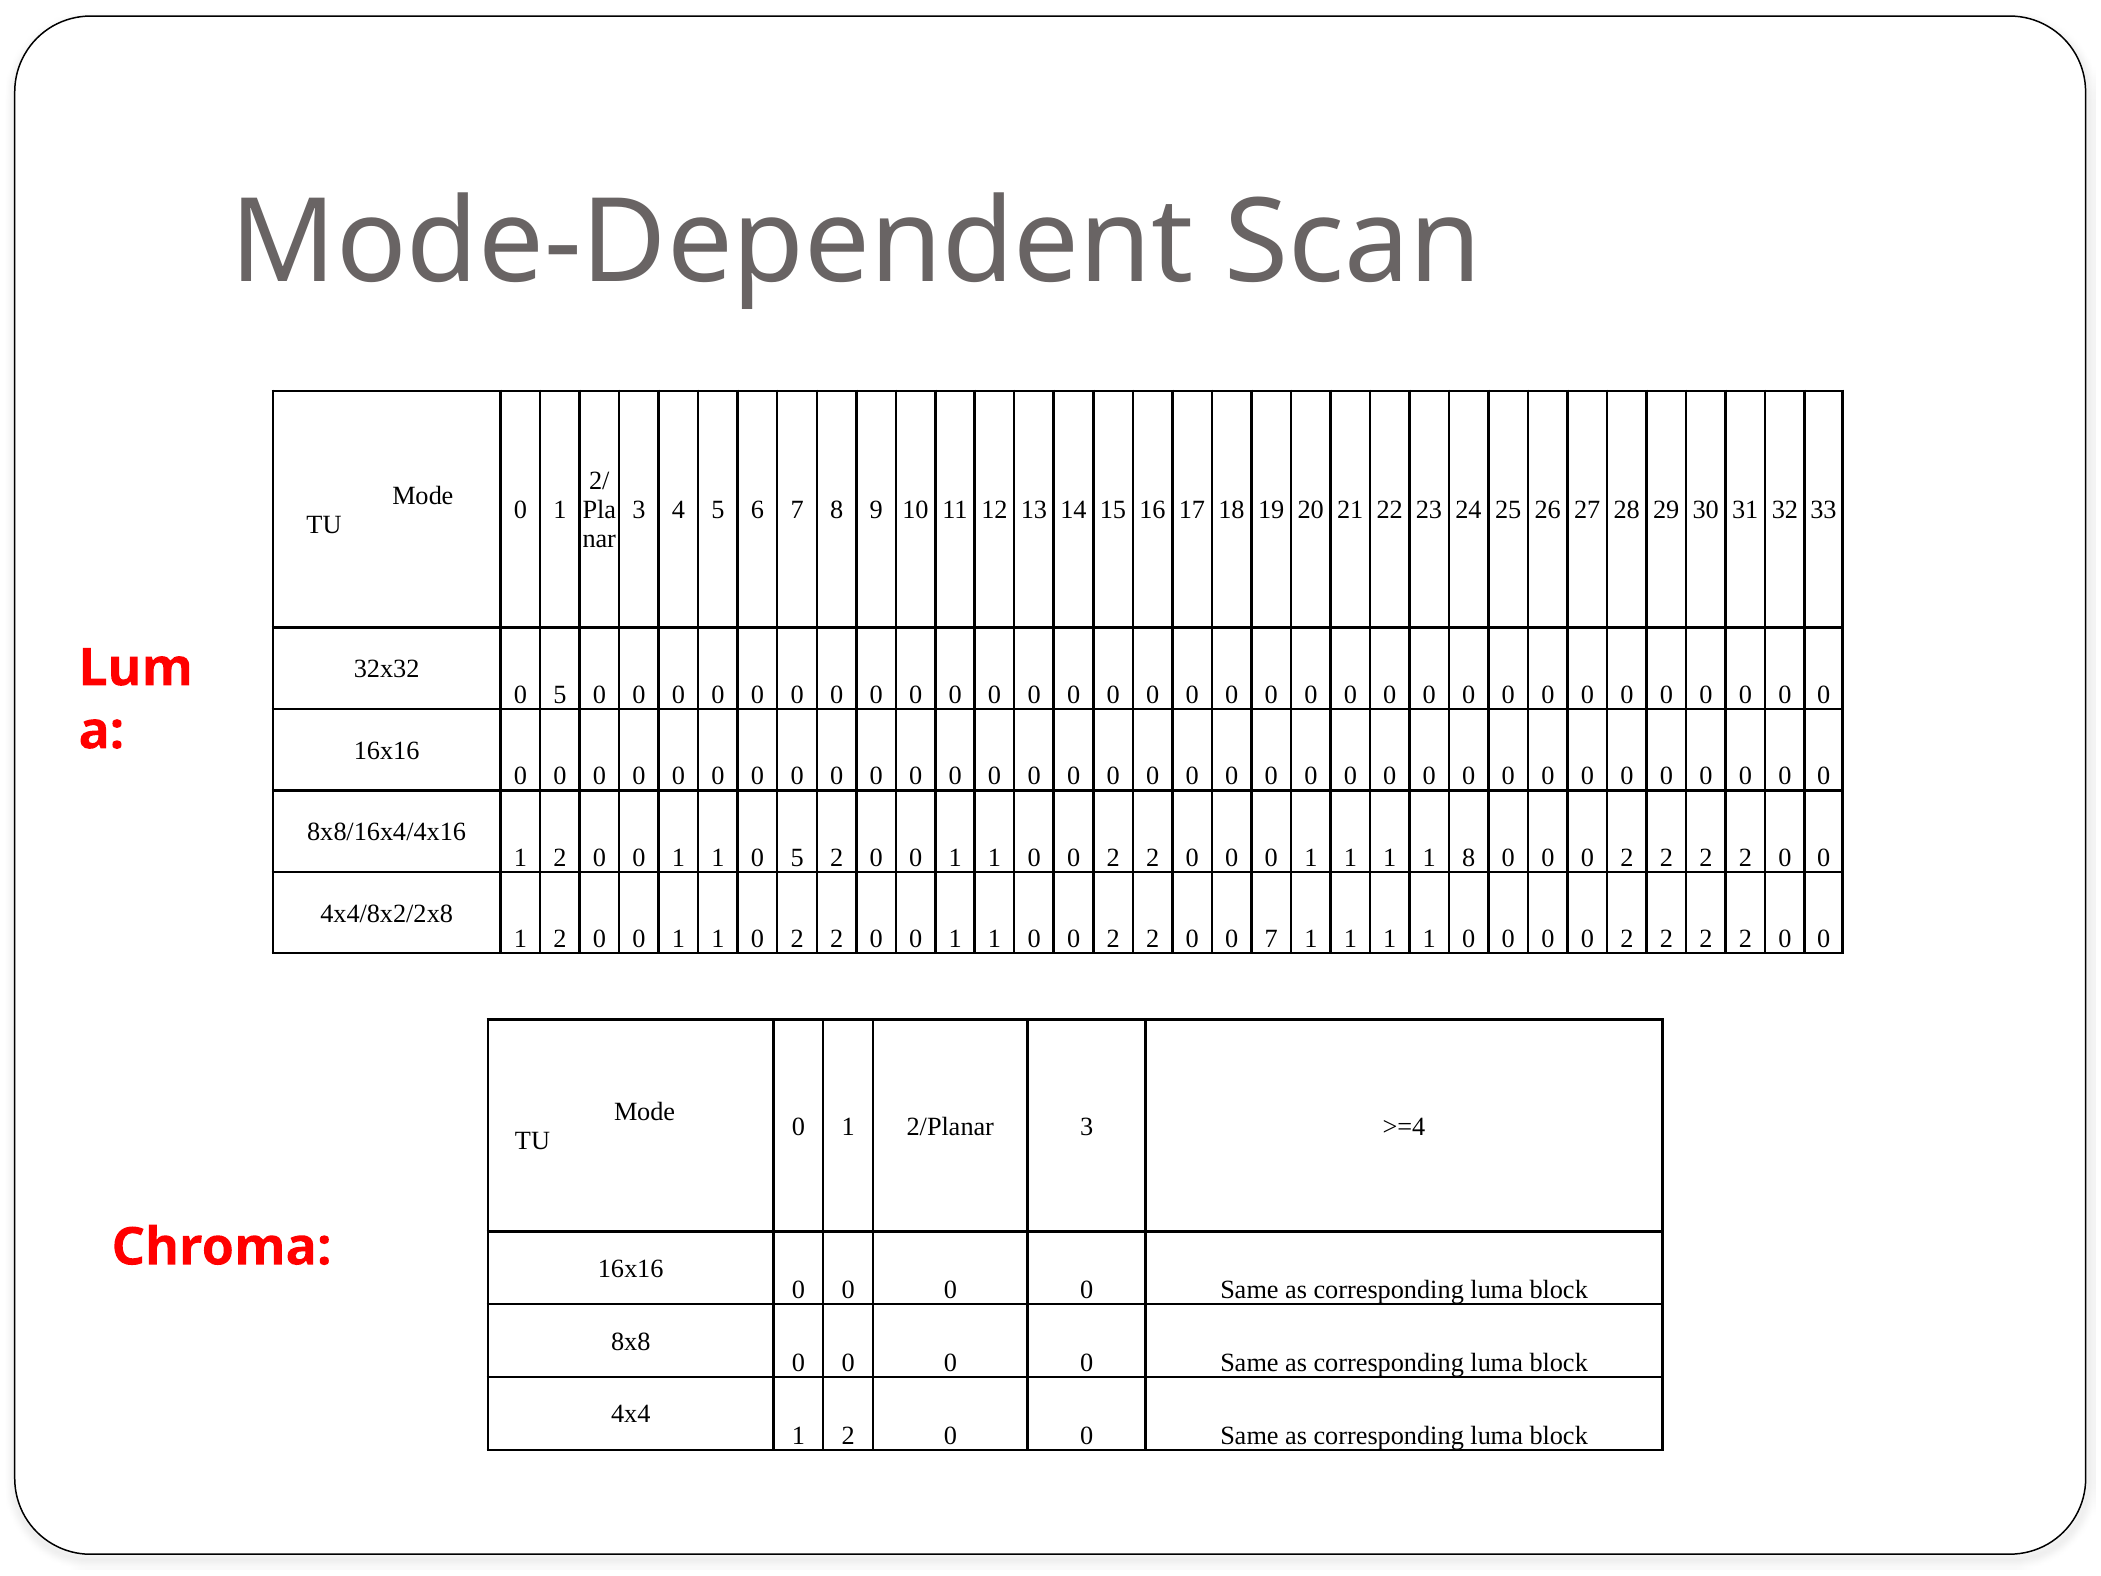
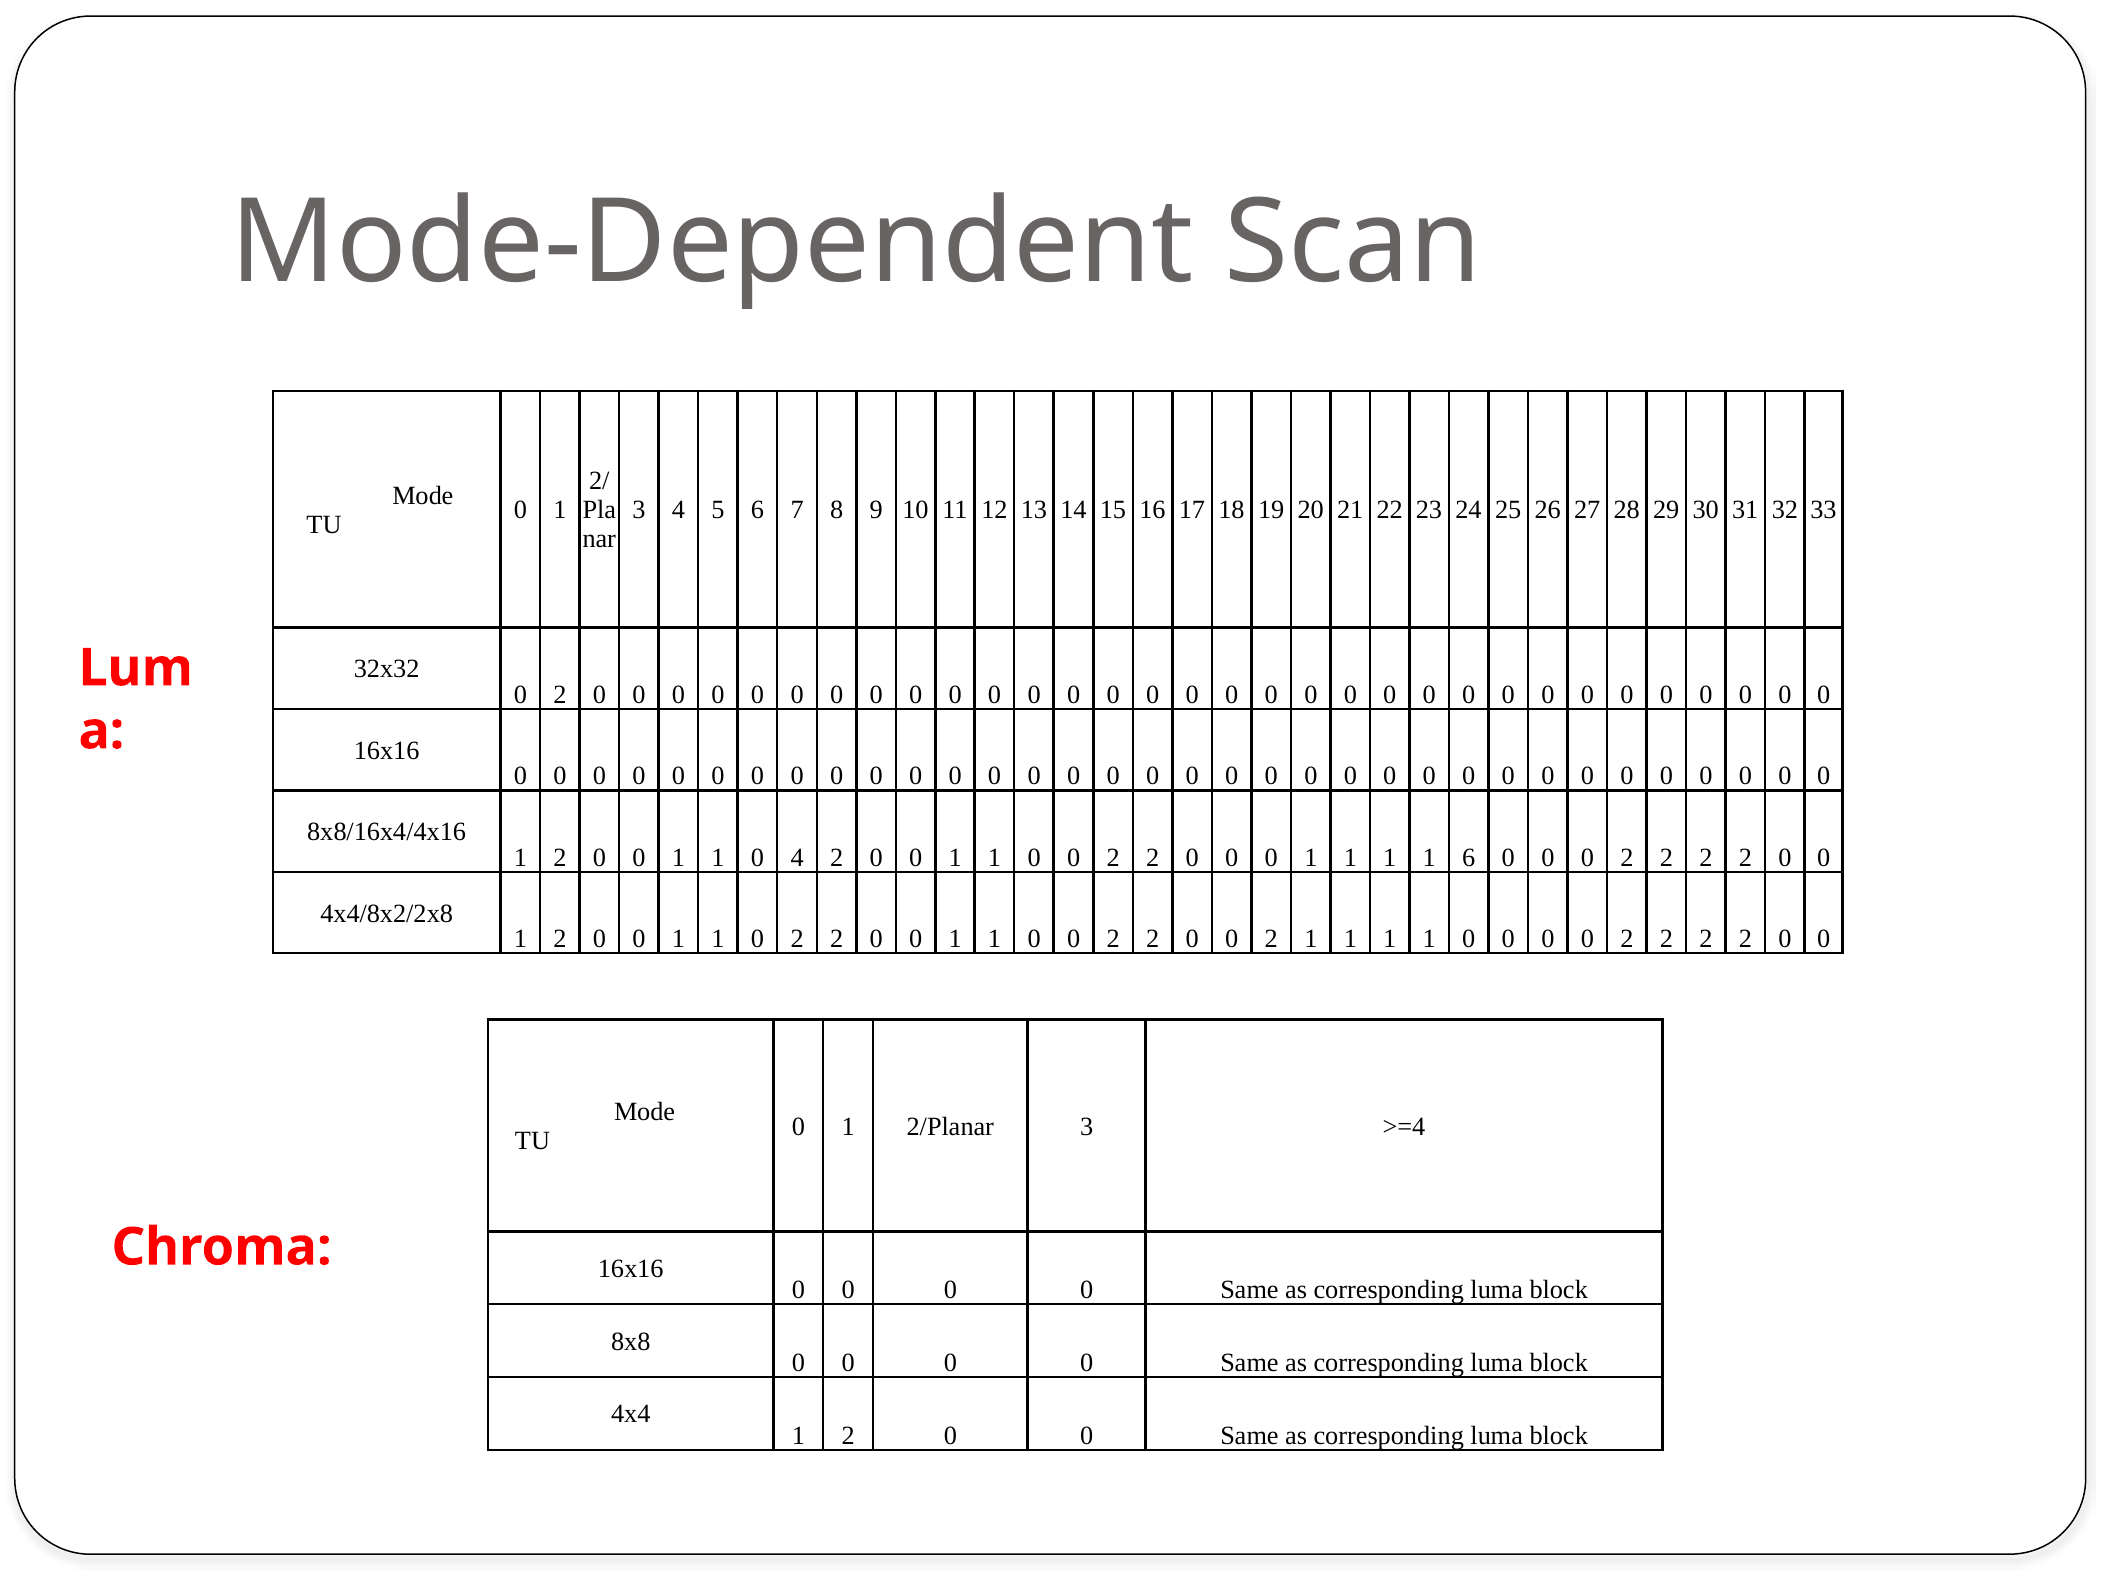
5 at (560, 695): 5 -> 2
1 0 5: 5 -> 4
1 8: 8 -> 6
2 0 0 7: 7 -> 2
